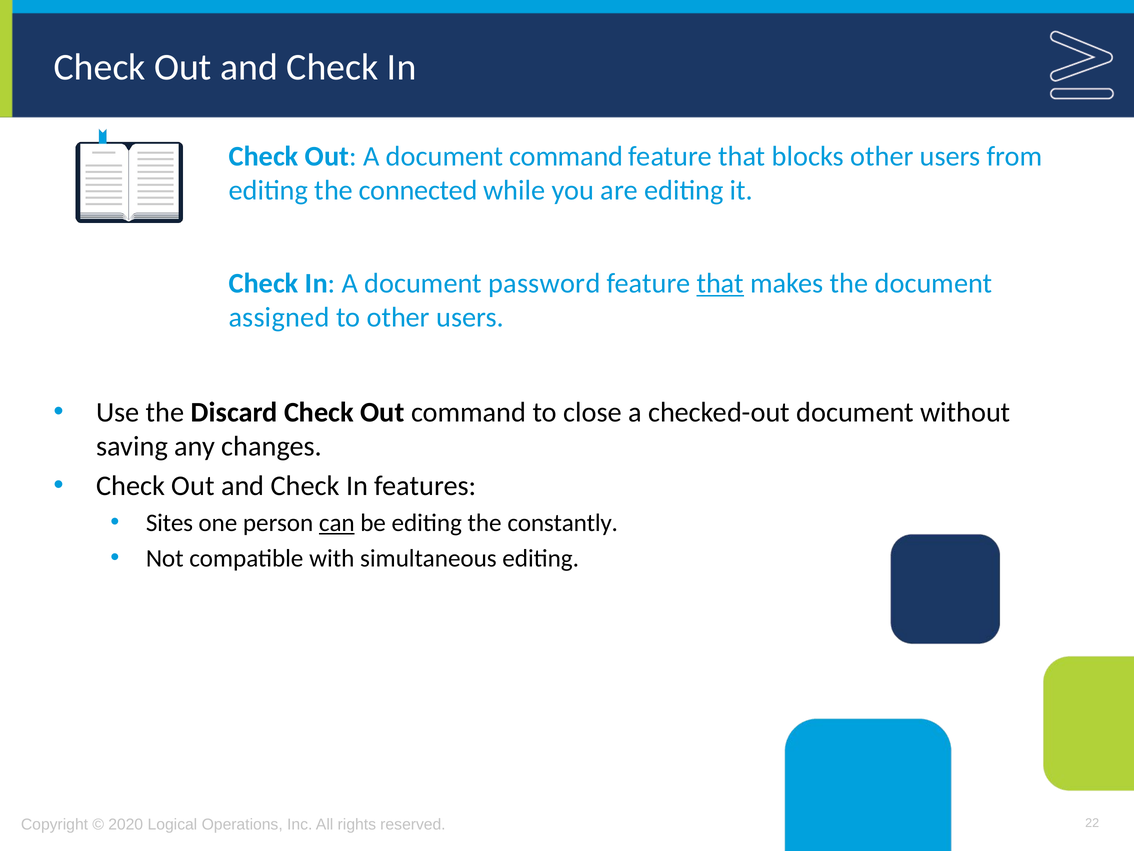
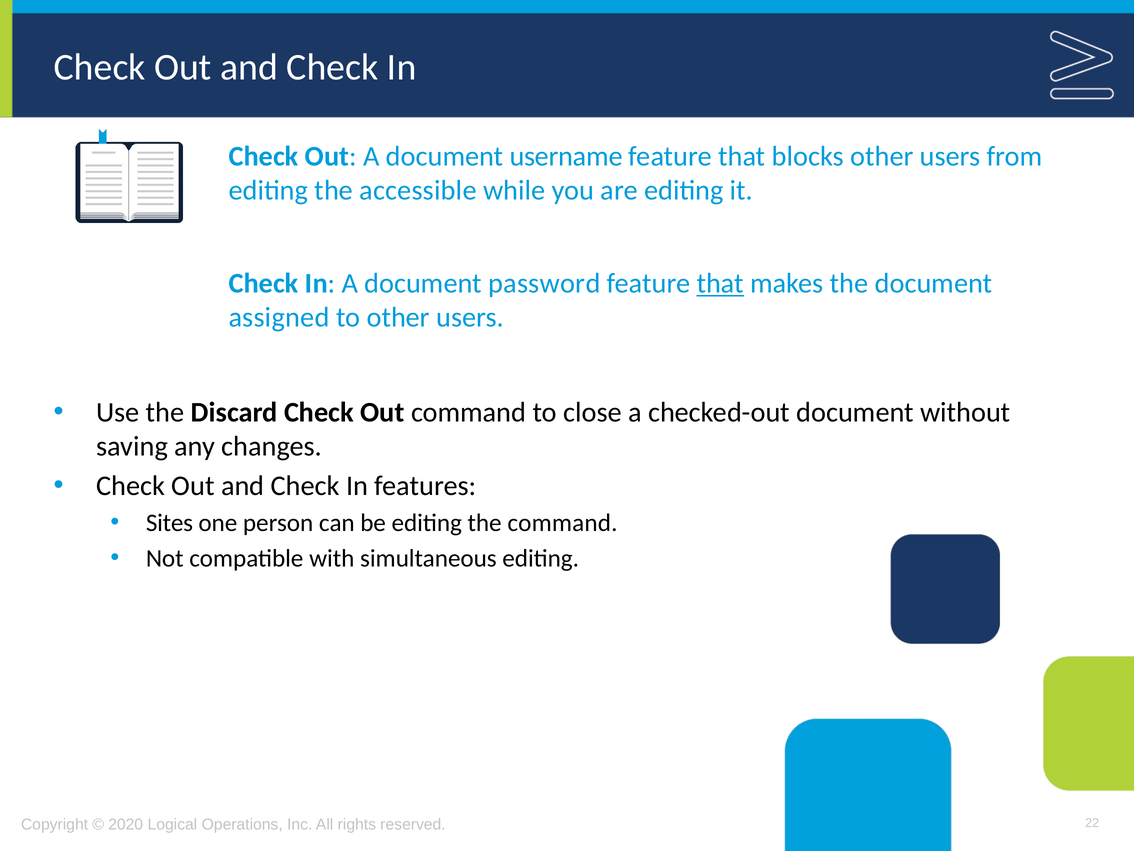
document command: command -> username
connected: connected -> accessible
can underline: present -> none
the constantly: constantly -> command
